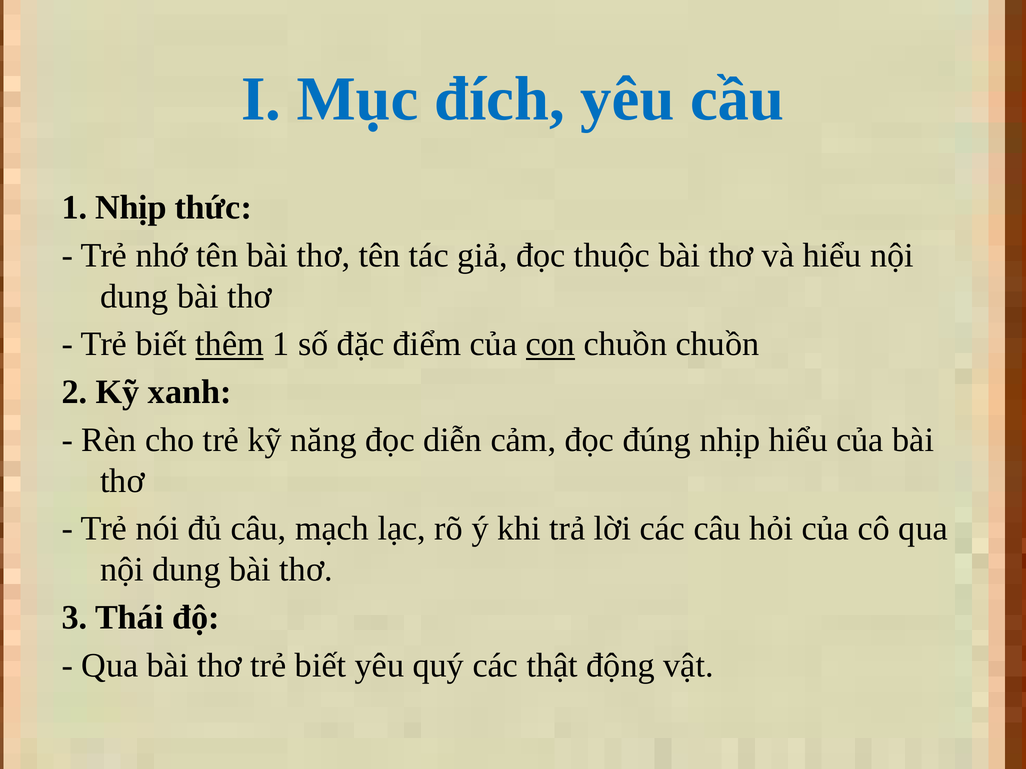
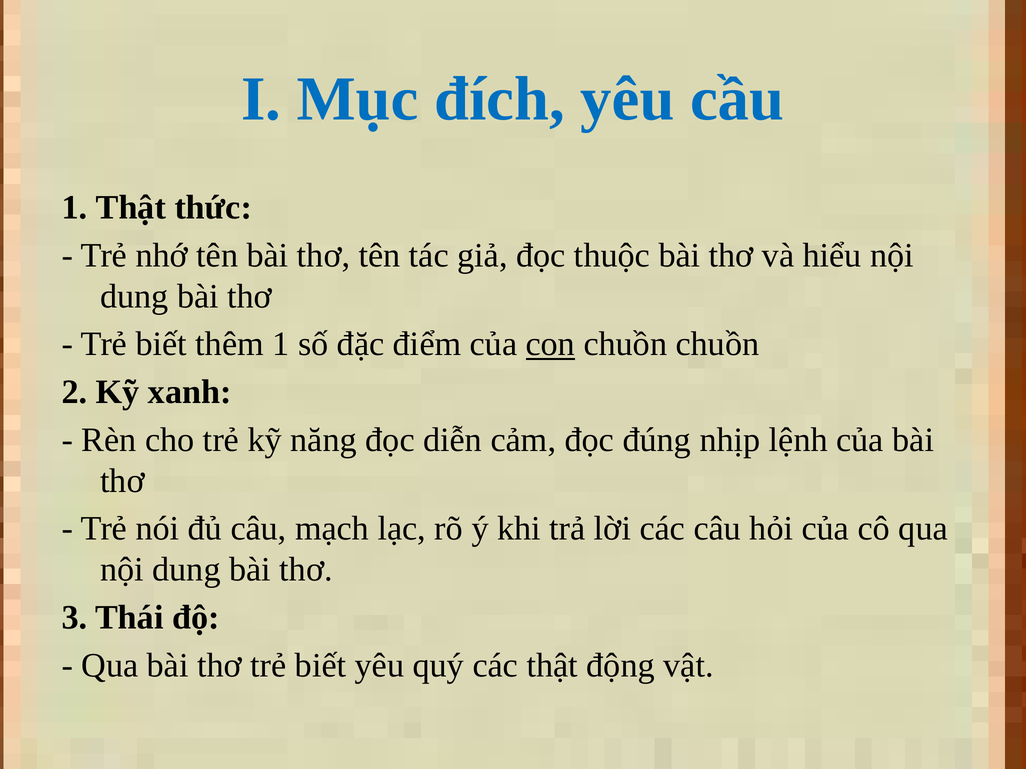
1 Nhịp: Nhịp -> Thật
thêm underline: present -> none
nhịp hiểu: hiểu -> lệnh
